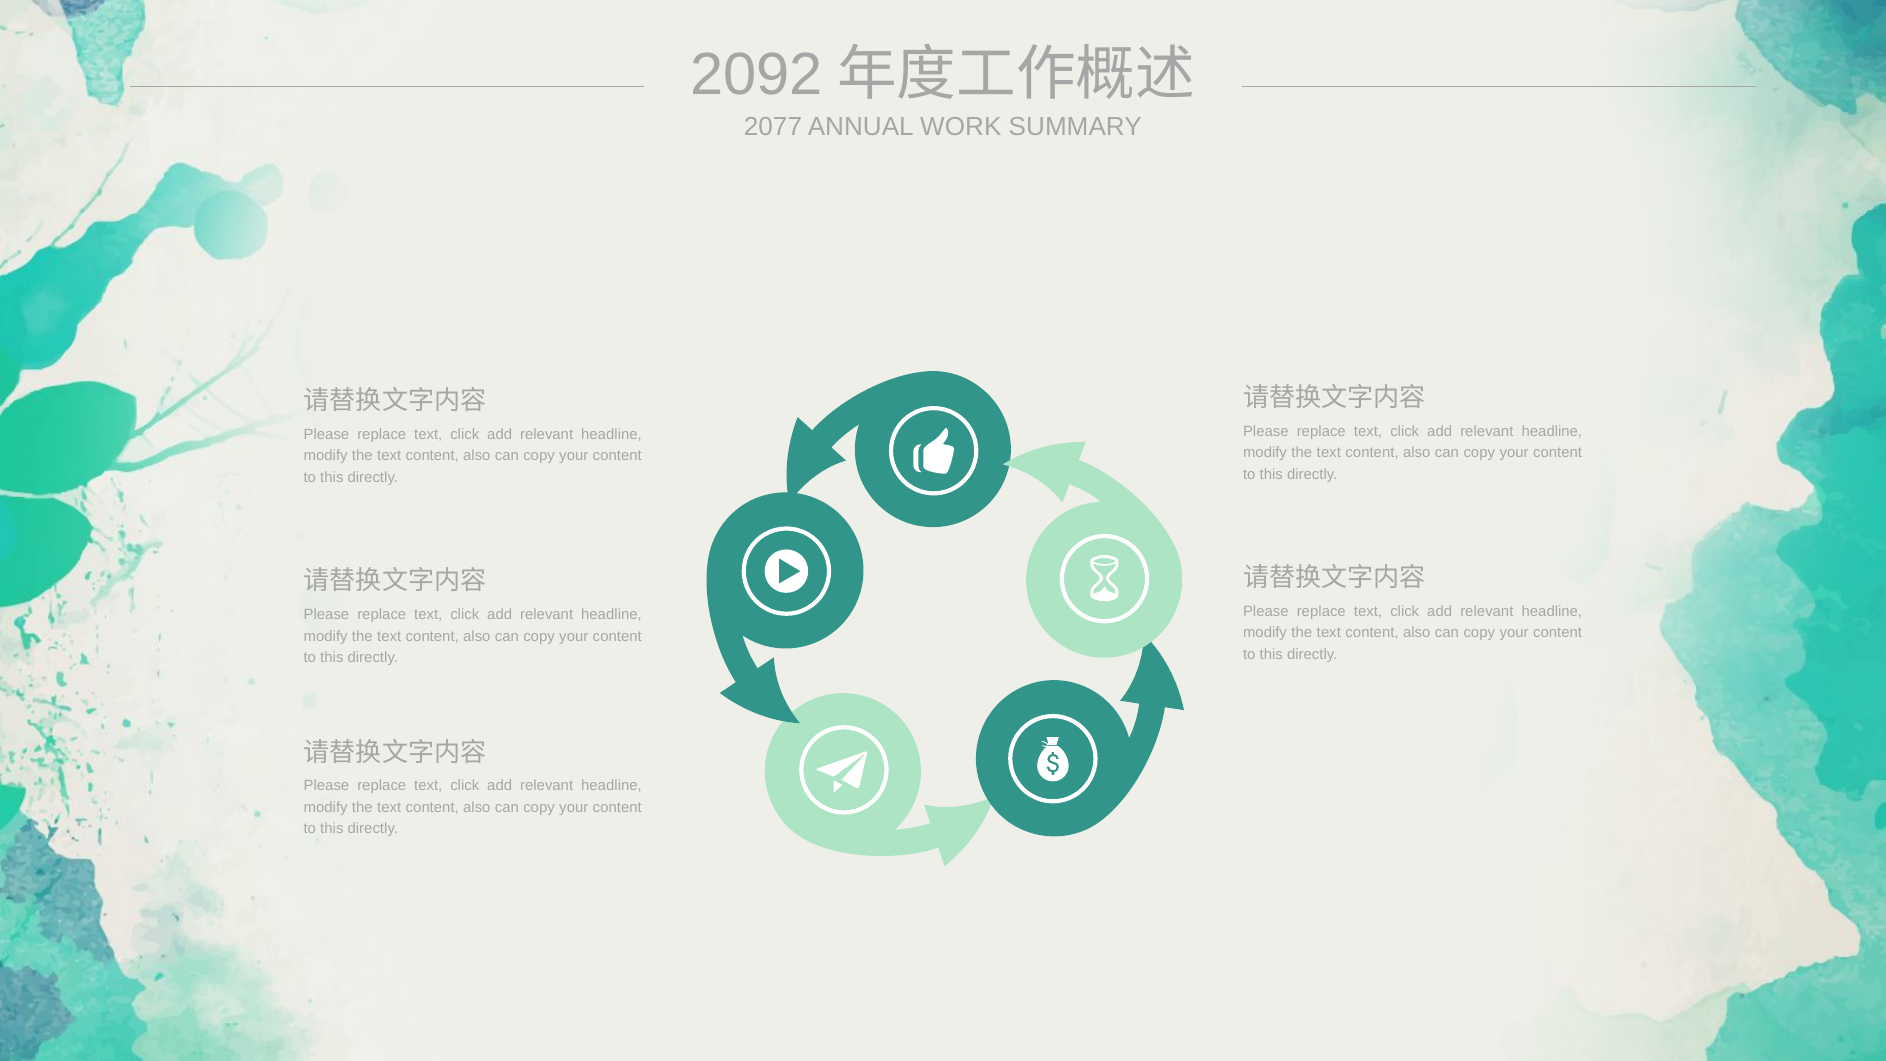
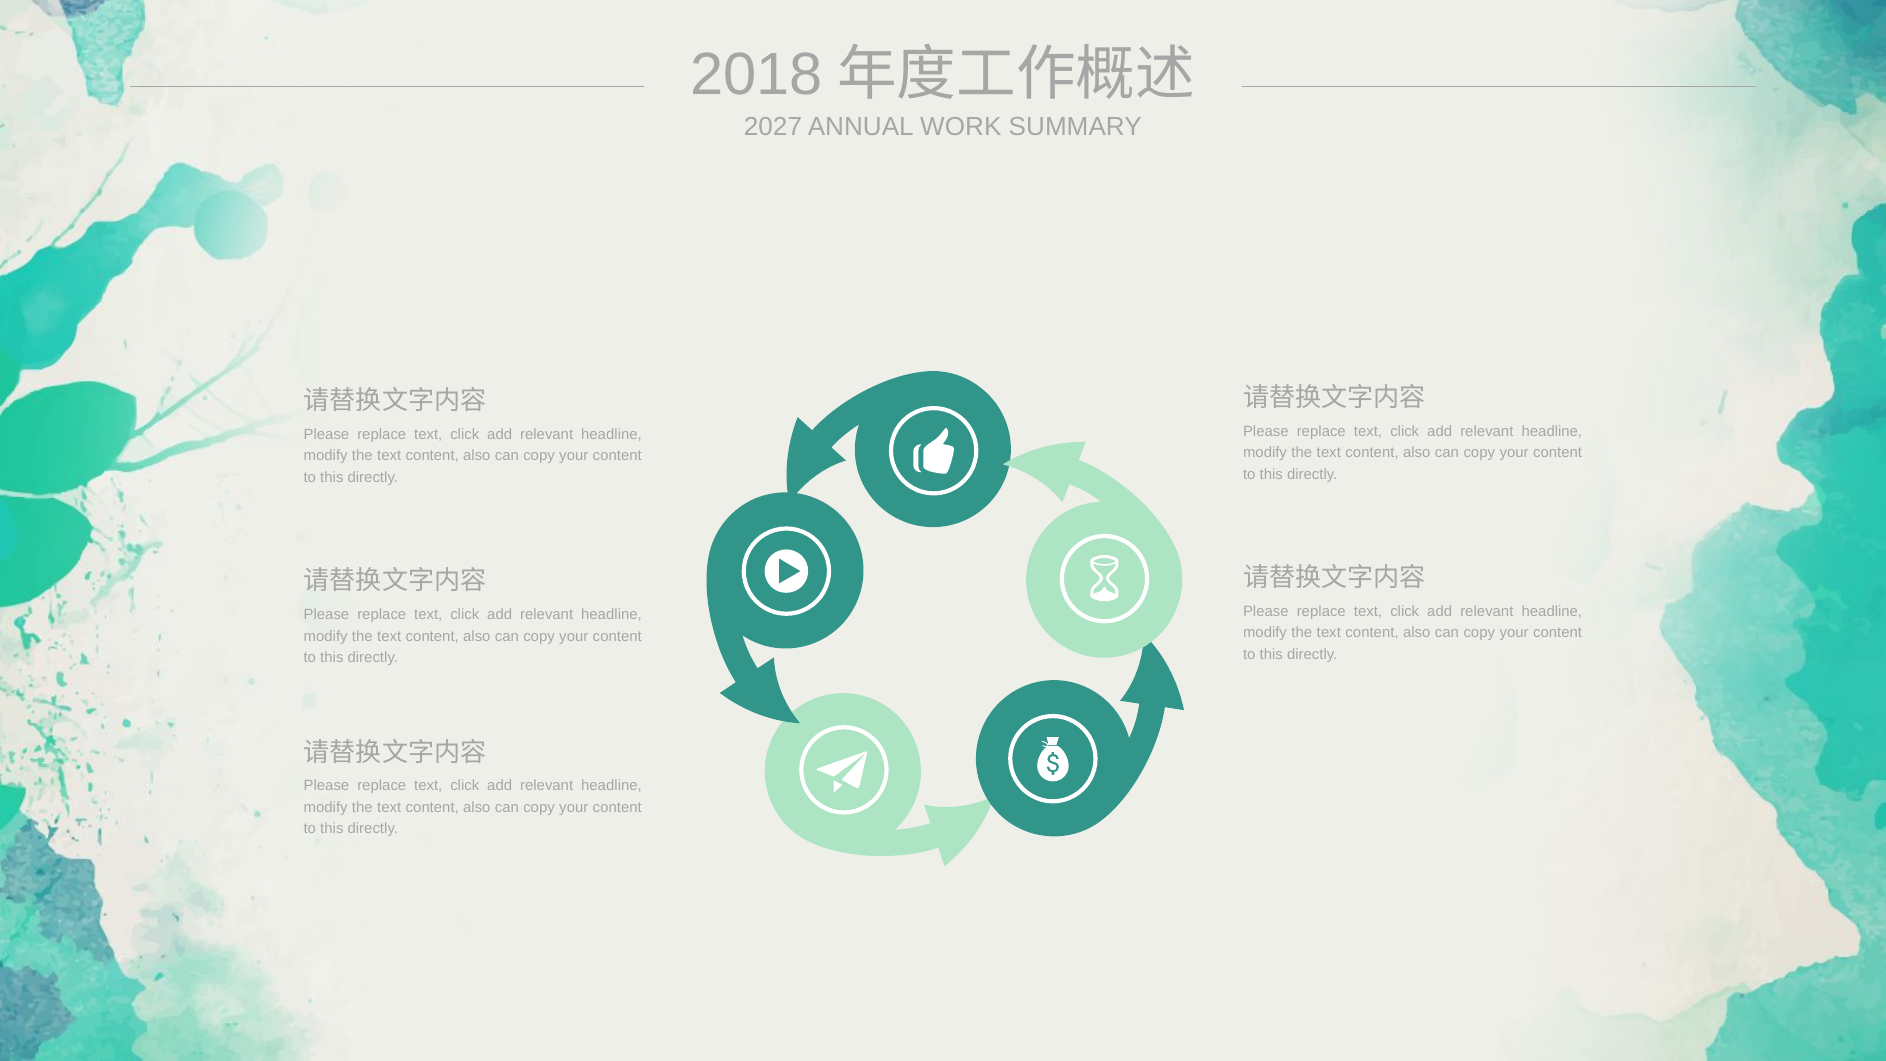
2092: 2092 -> 2018
2077: 2077 -> 2027
